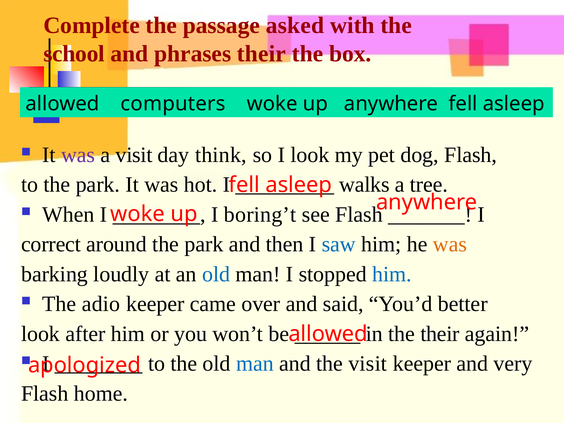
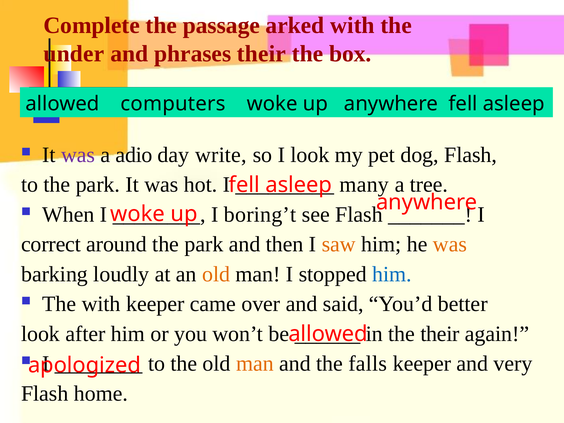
asked: asked -> arked
school: school -> under
a visit: visit -> adio
think: think -> write
walks: walks -> many
saw colour: blue -> orange
old at (216, 274) colour: blue -> orange
The adio: adio -> with
man at (255, 364) colour: blue -> orange
the visit: visit -> falls
